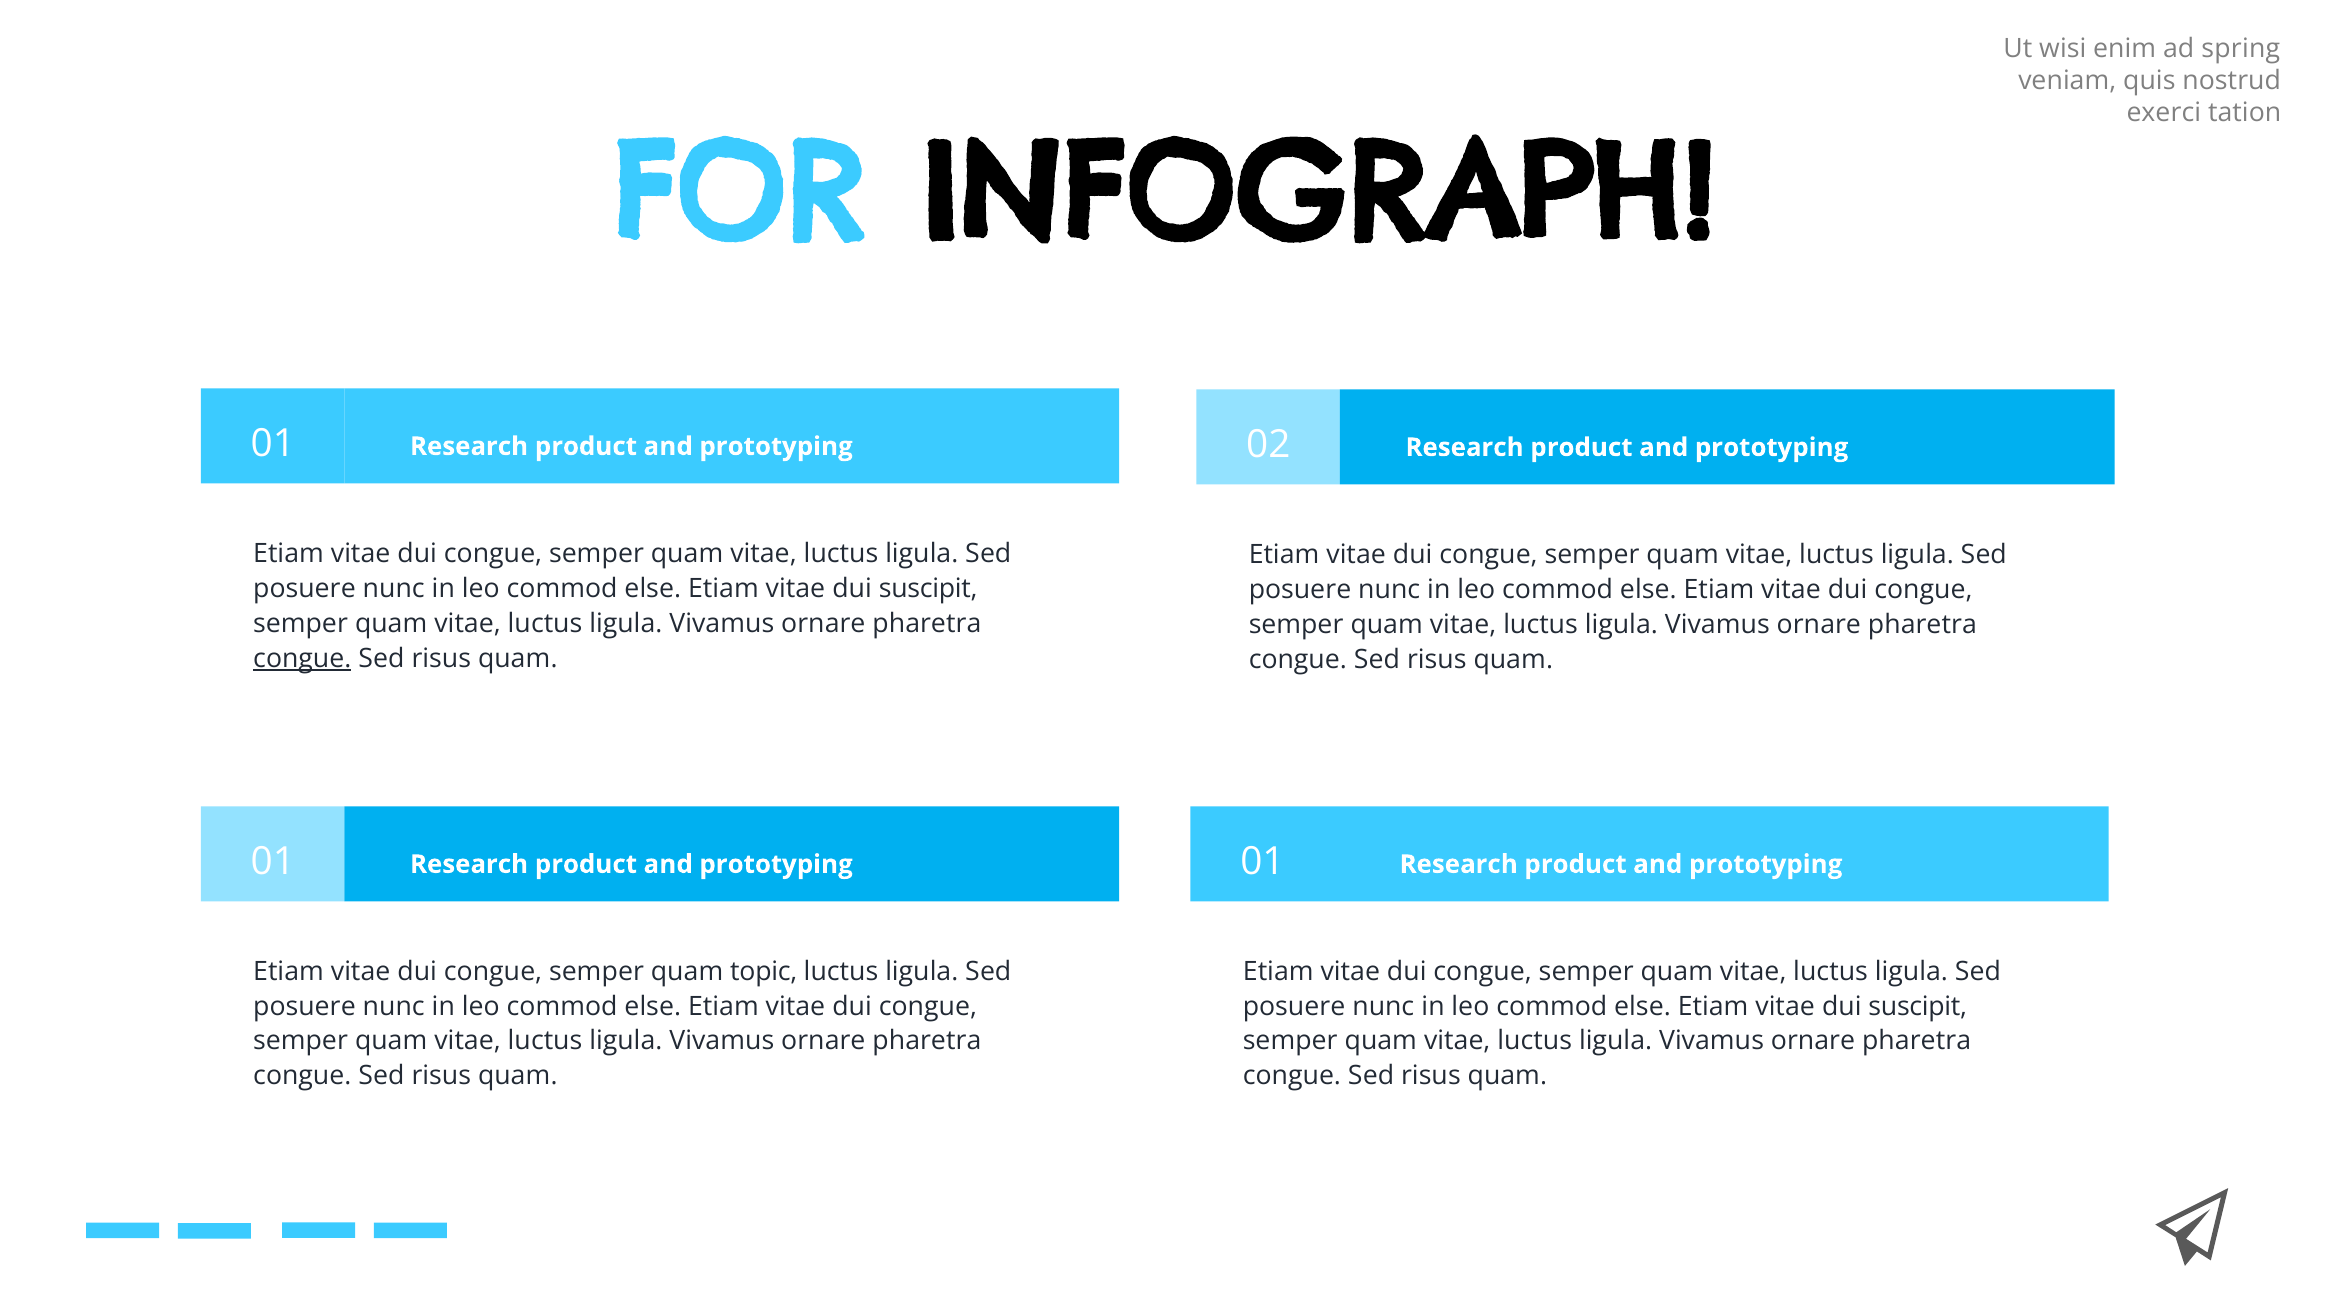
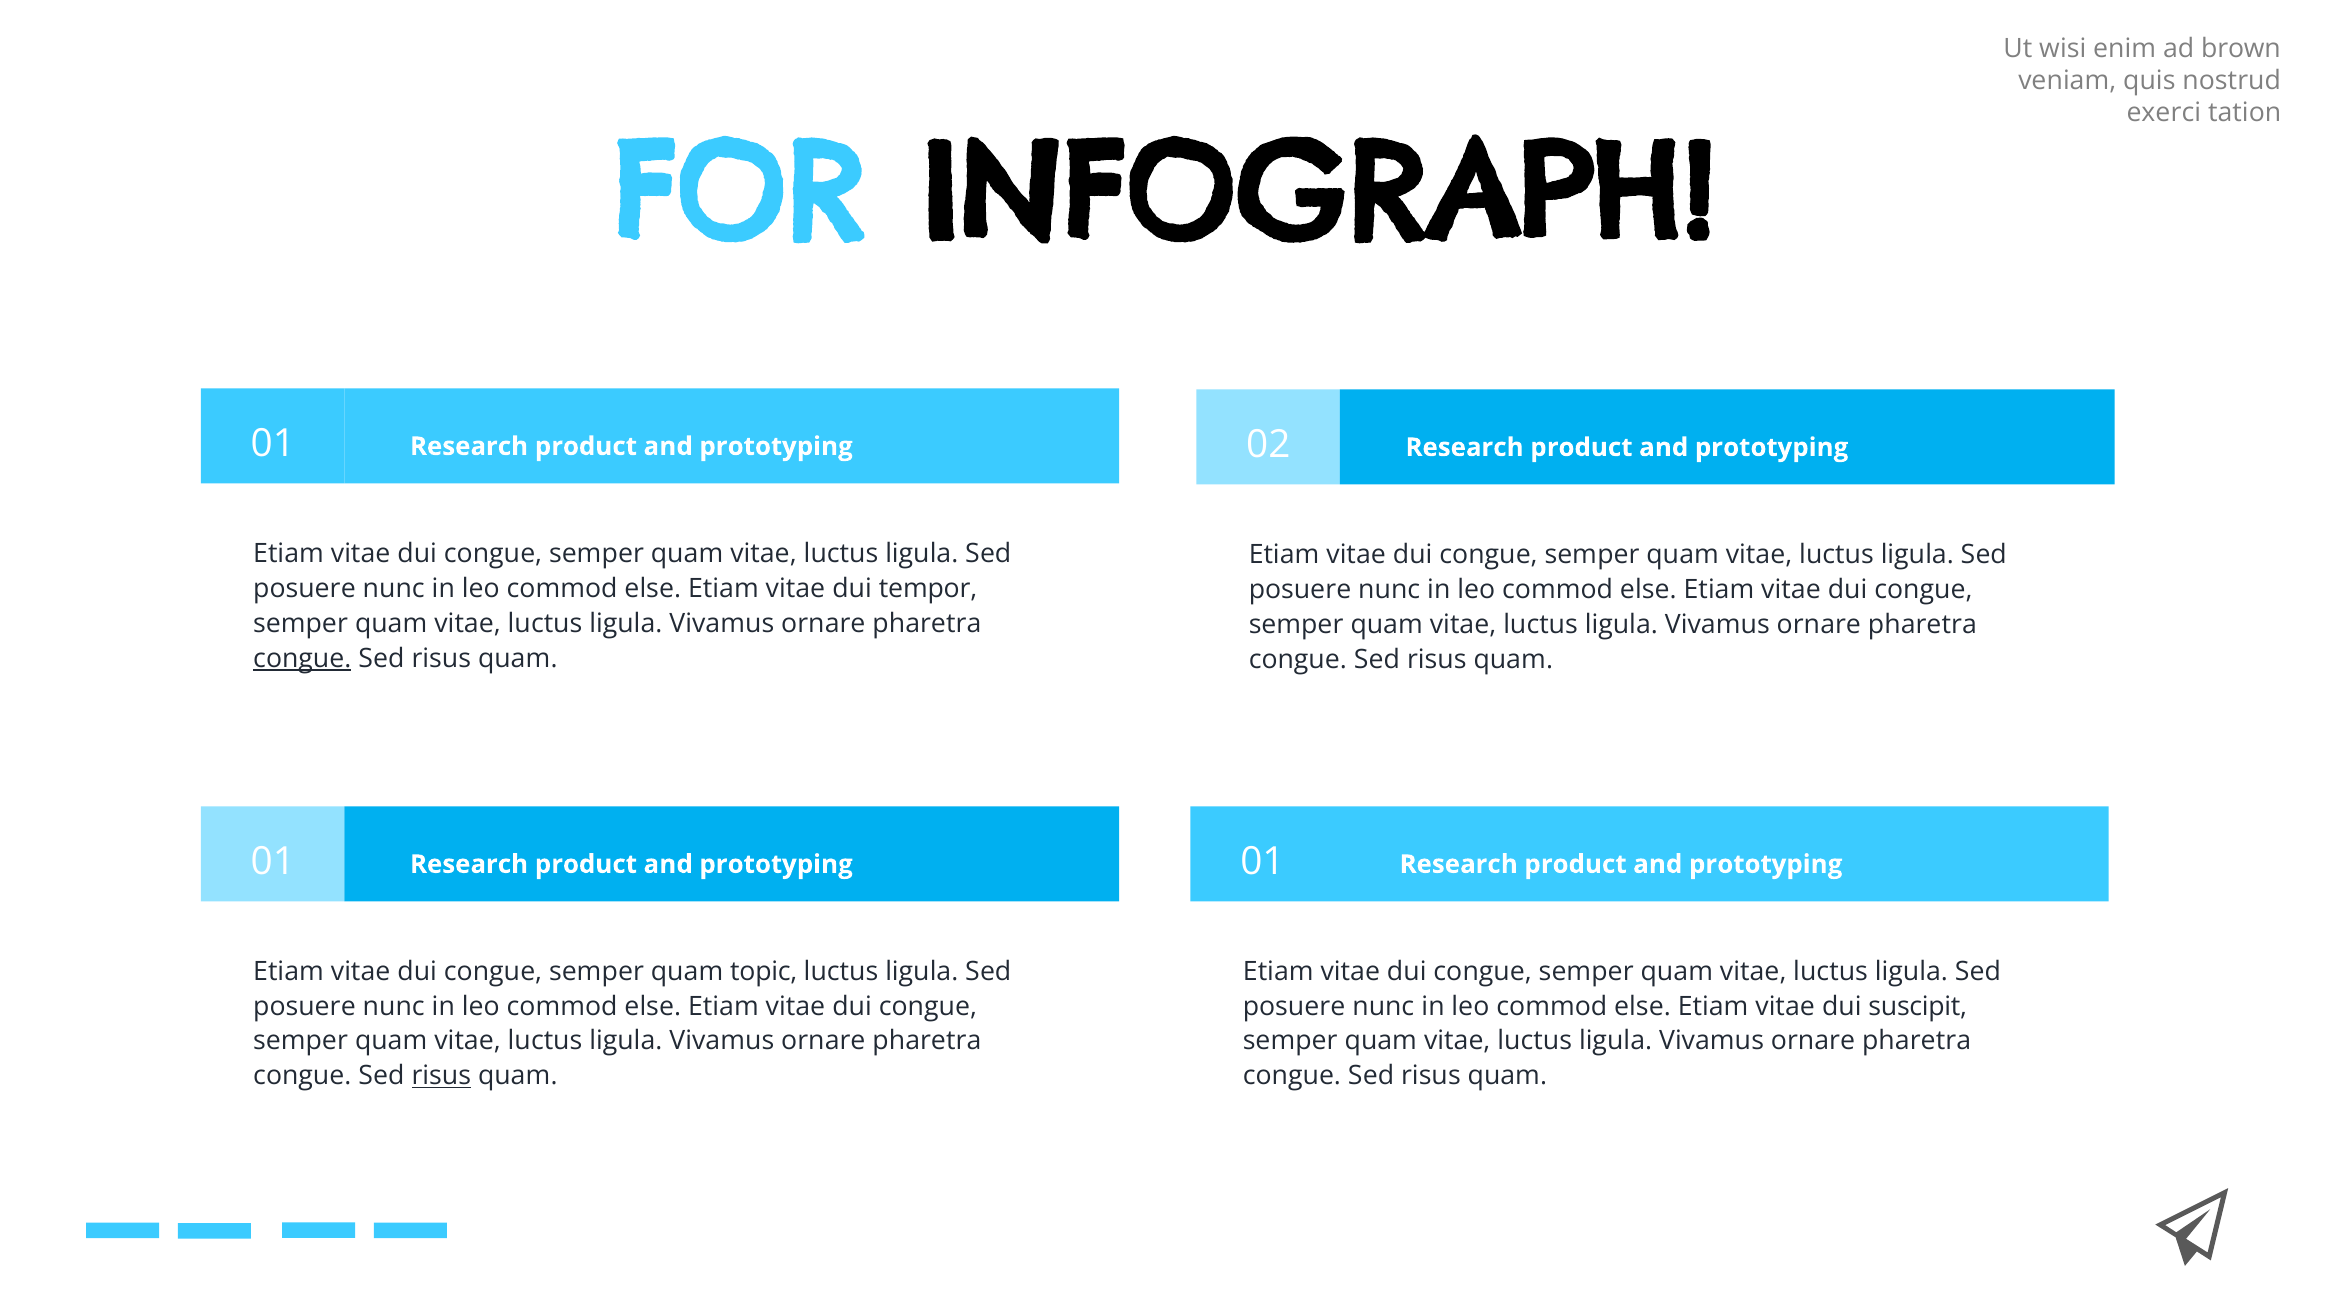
spring: spring -> brown
suscipit at (928, 589): suscipit -> tempor
risus at (441, 1077) underline: none -> present
